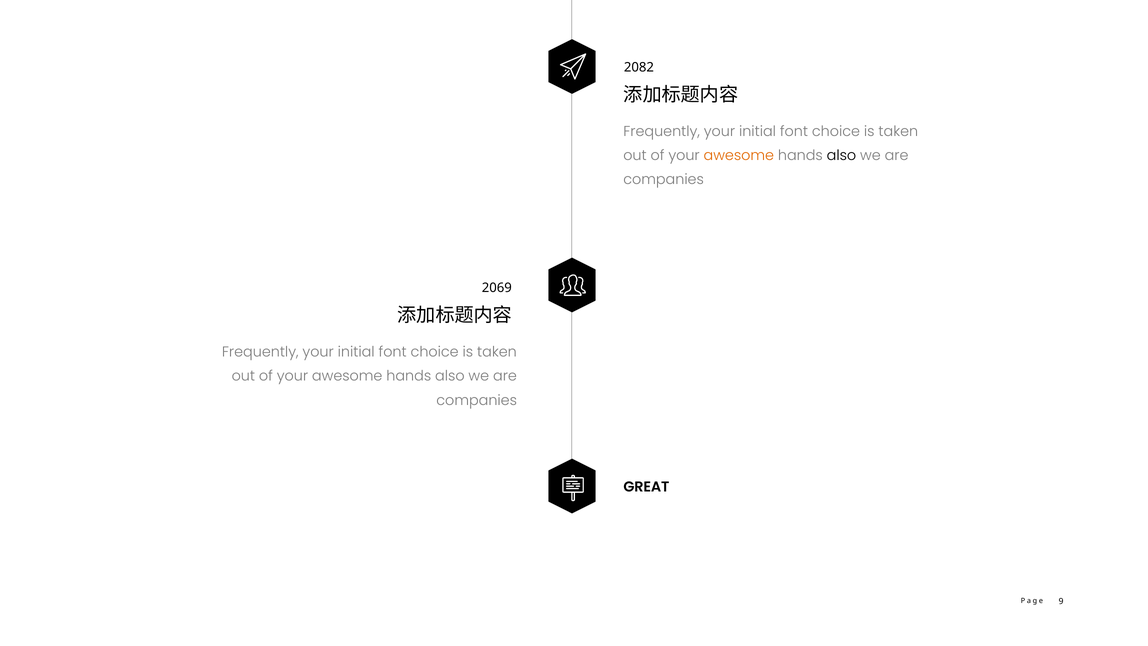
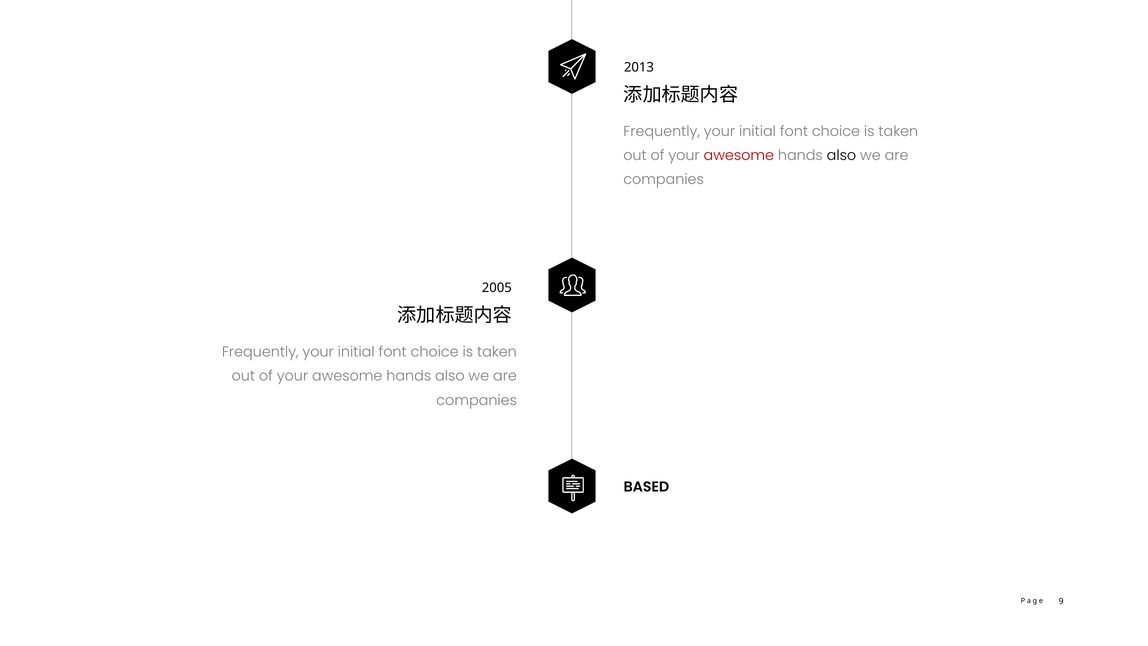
2082: 2082 -> 2013
awesome at (739, 155) colour: orange -> red
2069: 2069 -> 2005
GREAT: GREAT -> BASED
